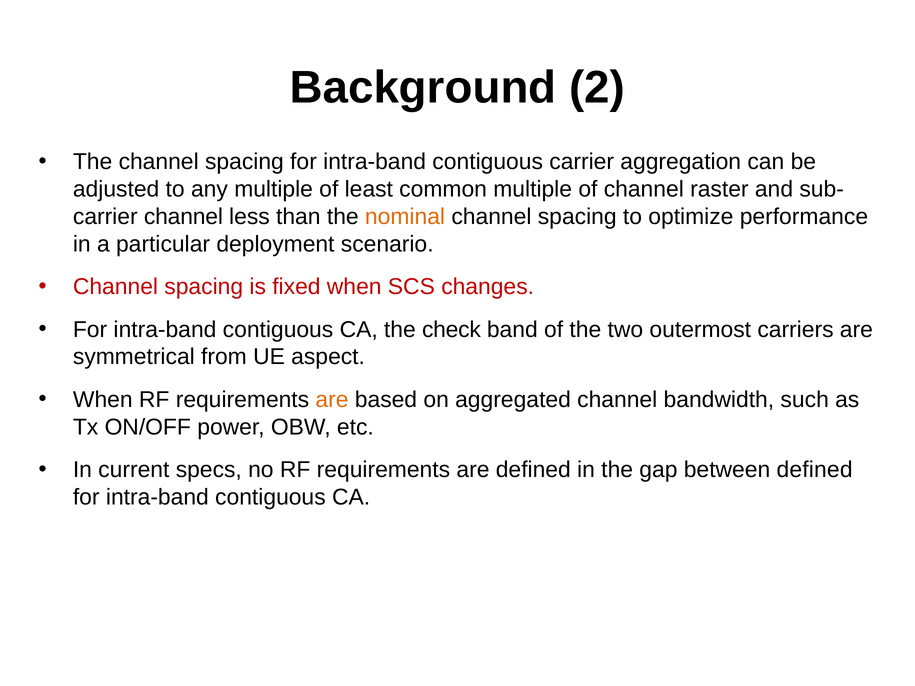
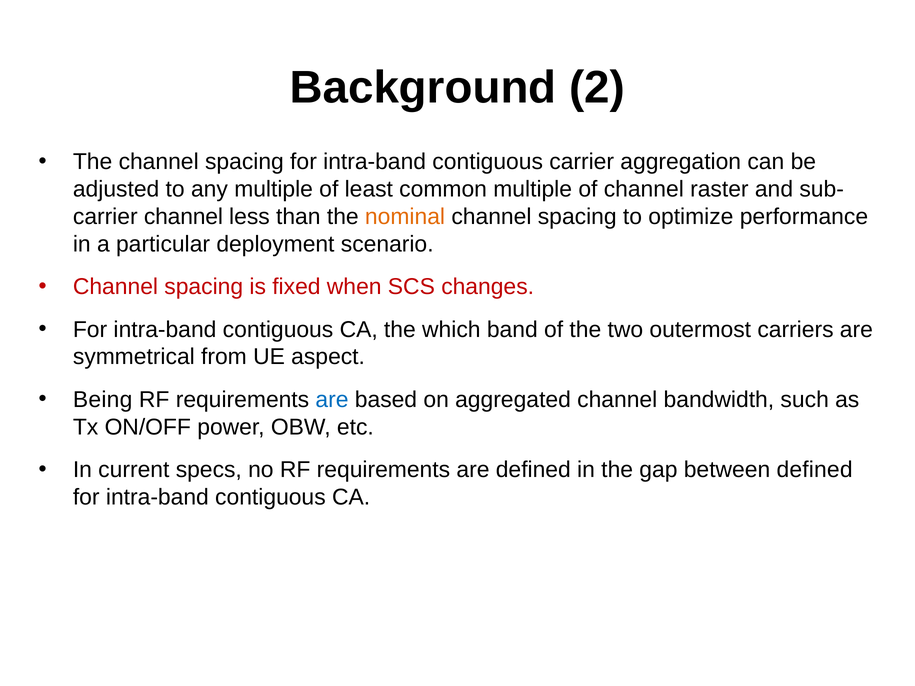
check: check -> which
When at (103, 400): When -> Being
are at (332, 400) colour: orange -> blue
